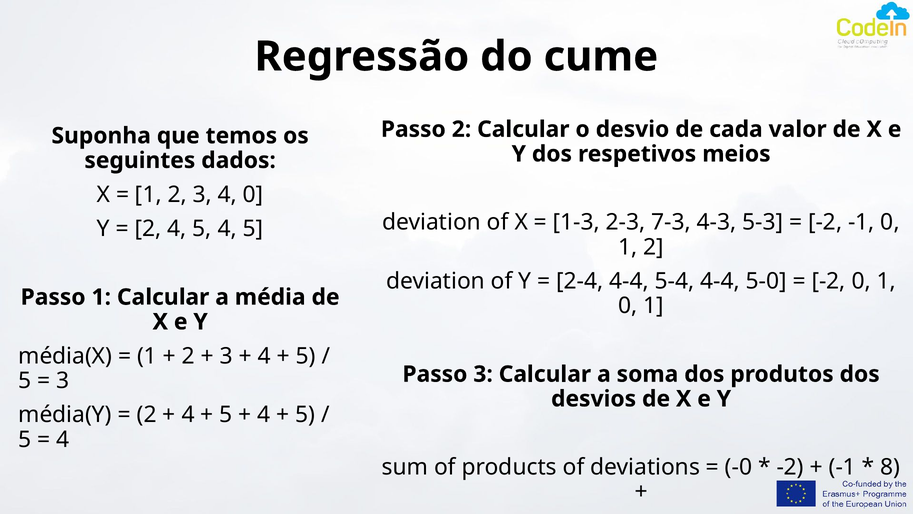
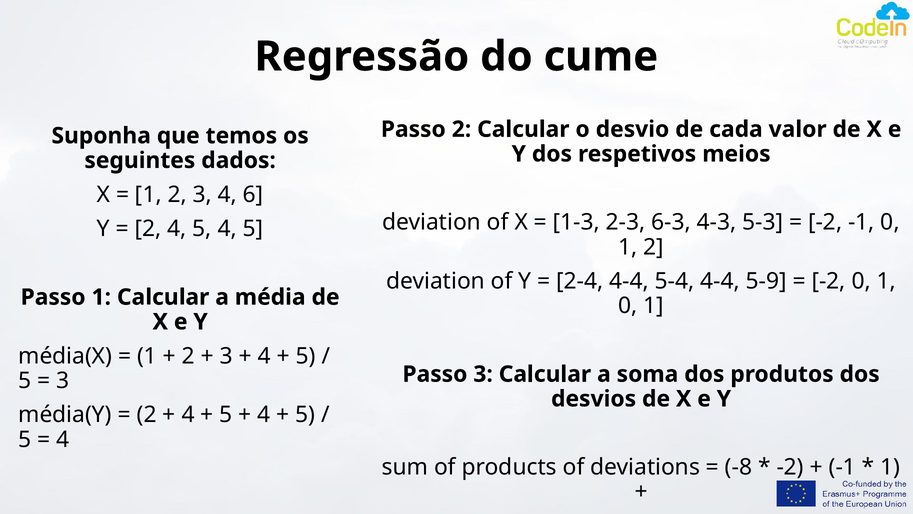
4 0: 0 -> 6
7-3: 7-3 -> 6-3
5-0: 5-0 -> 5-9
-0: -0 -> -8
8 at (890, 467): 8 -> 1
